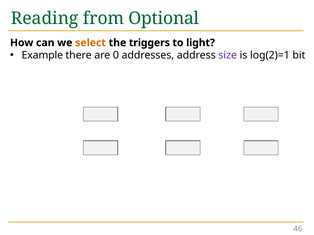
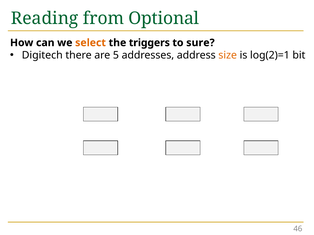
light: light -> sure
Example: Example -> Digitech
0: 0 -> 5
size colour: purple -> orange
